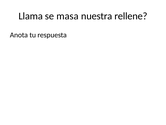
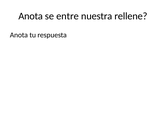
Llama at (31, 16): Llama -> Anota
masa: masa -> entre
